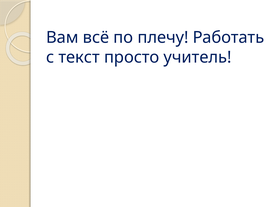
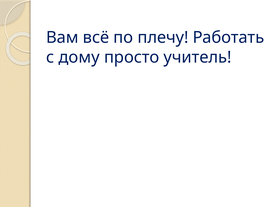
текст: текст -> дому
